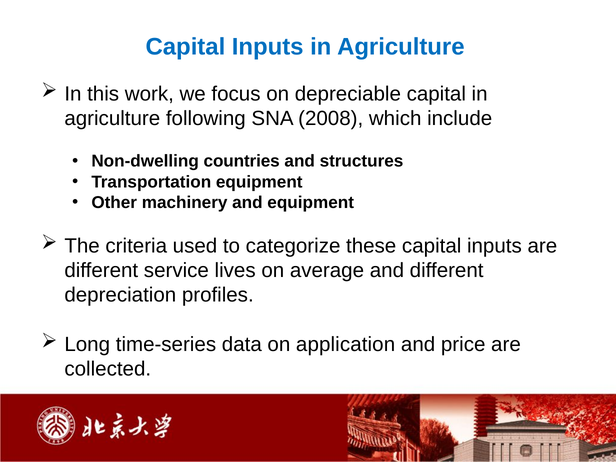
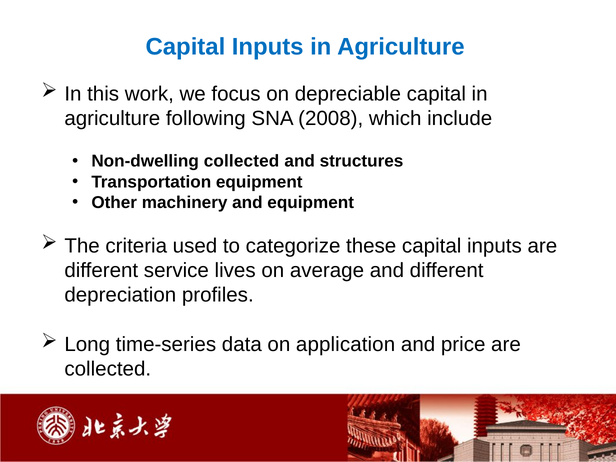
Non-dwelling countries: countries -> collected
